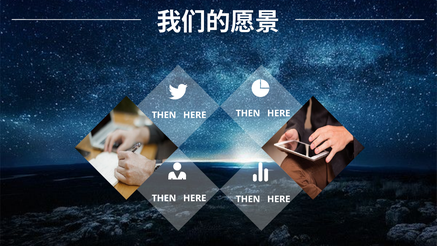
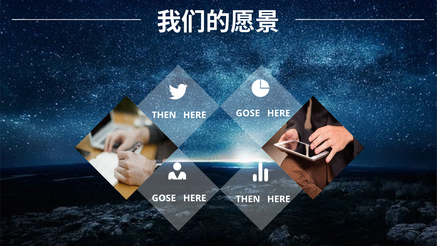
THEN at (248, 113): THEN -> GOSE
THEN at (164, 198): THEN -> GOSE
